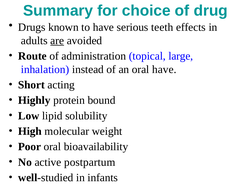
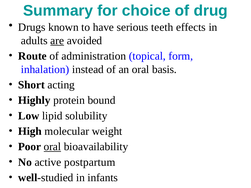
large: large -> form
oral have: have -> basis
oral at (52, 147) underline: none -> present
